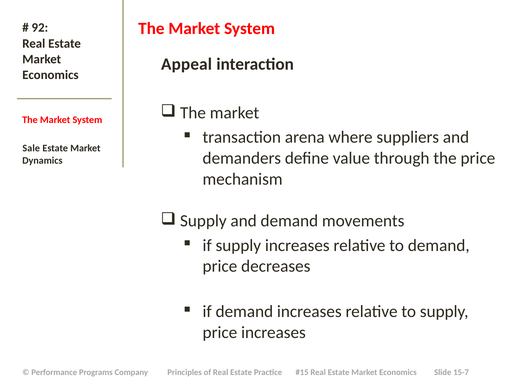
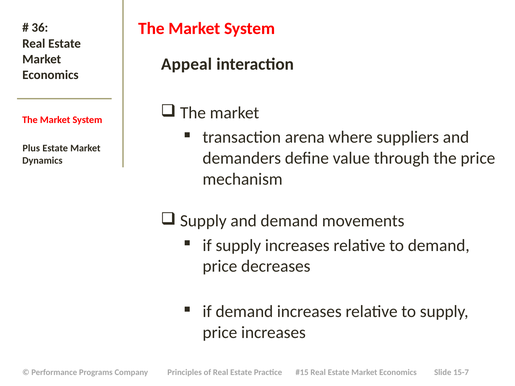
92: 92 -> 36
Sale: Sale -> Plus
